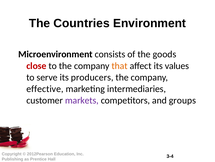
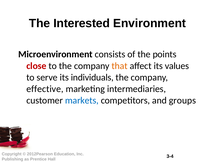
Countries: Countries -> Interested
goods: goods -> points
producers: producers -> individuals
markets colour: purple -> blue
